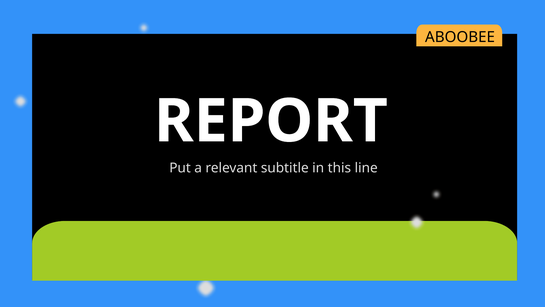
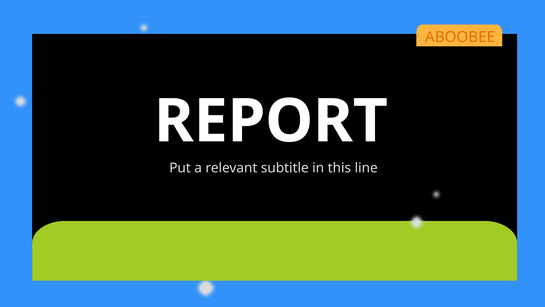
ABOOBEE colour: black -> orange
